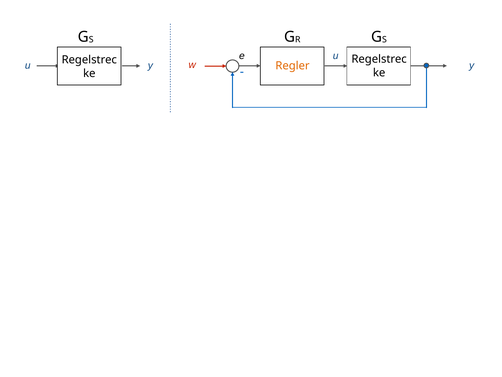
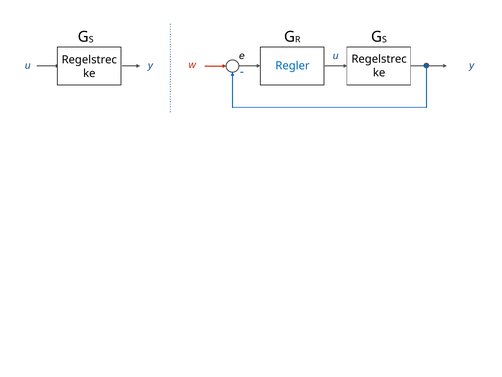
Regler colour: orange -> blue
